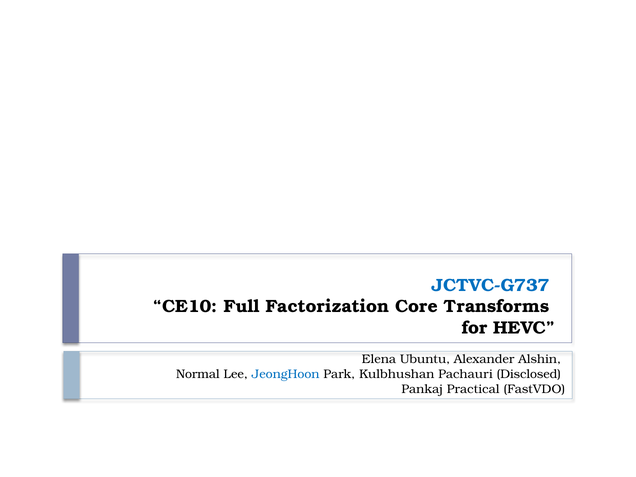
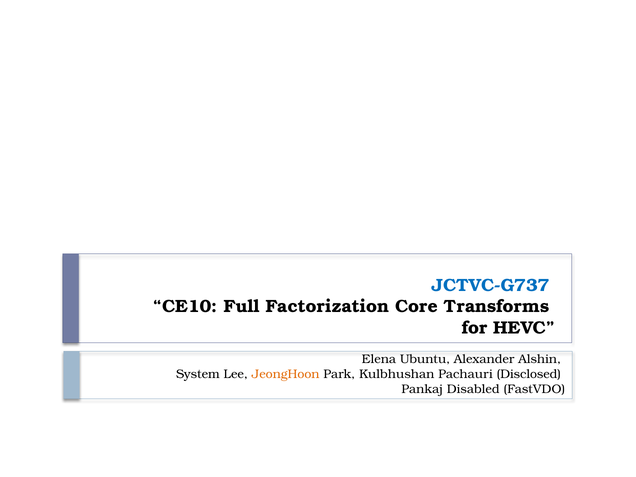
Normal: Normal -> System
JeongHoon colour: blue -> orange
Practical: Practical -> Disabled
